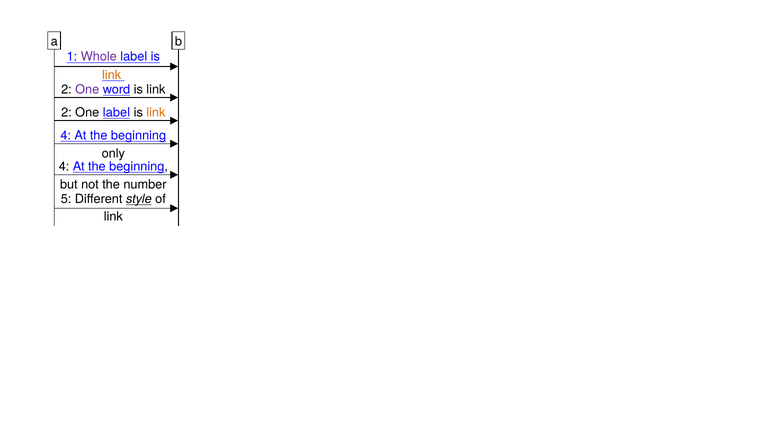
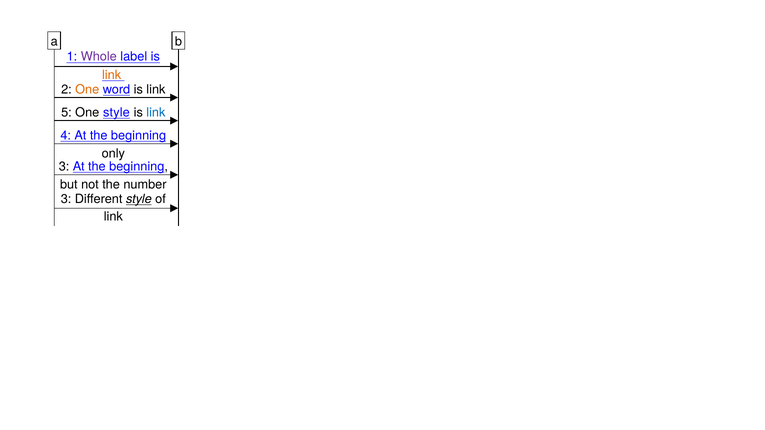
One at (87, 89) colour: purple -> orange
2 at (66, 113): 2 -> 5
One label: label -> style
link at (156, 113) colour: orange -> blue
4 at (64, 167): 4 -> 3
5 at (66, 199): 5 -> 3
